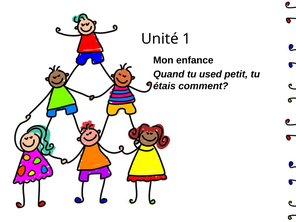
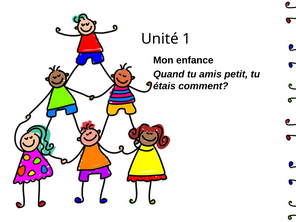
used: used -> amis
